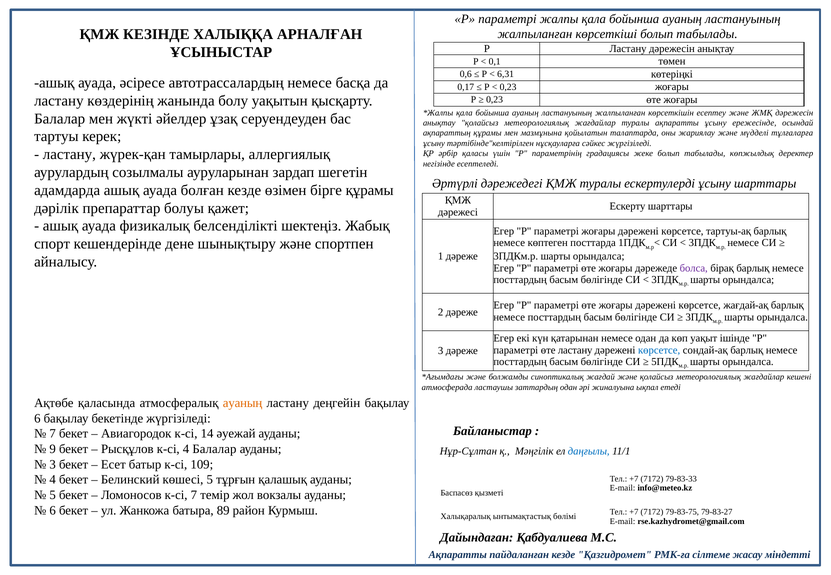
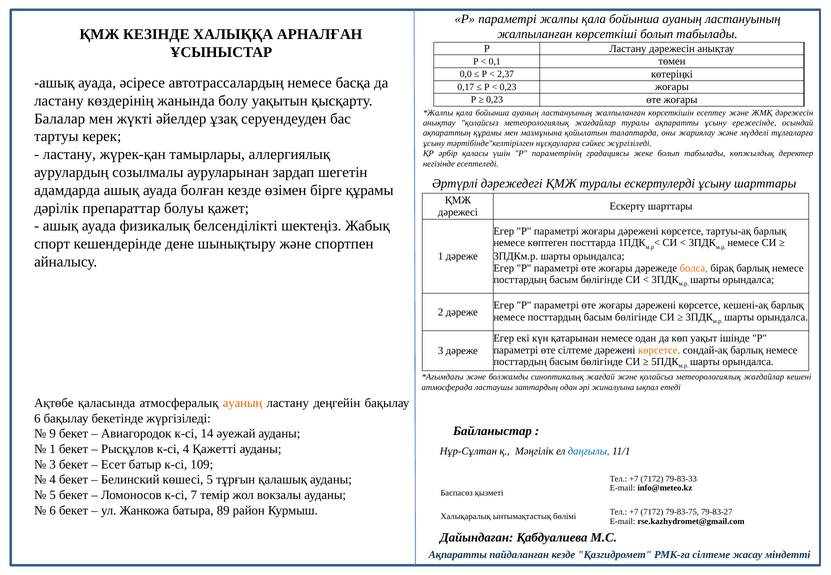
0,6: 0,6 -> 0,0
6,31: 6,31 -> 2,37
болса colour: purple -> orange
жағдай-ақ: жағдай-ақ -> кешені-ақ
өте ластану: ластану -> сілтеме
көрсетсе at (659, 350) colour: blue -> orange
7 at (53, 434): 7 -> 9
9 at (53, 449): 9 -> 1
4 Балалар: Балалар -> Қажетті
